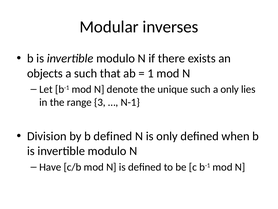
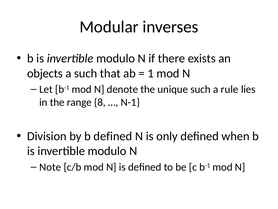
a only: only -> rule
3: 3 -> 8
Have: Have -> Note
